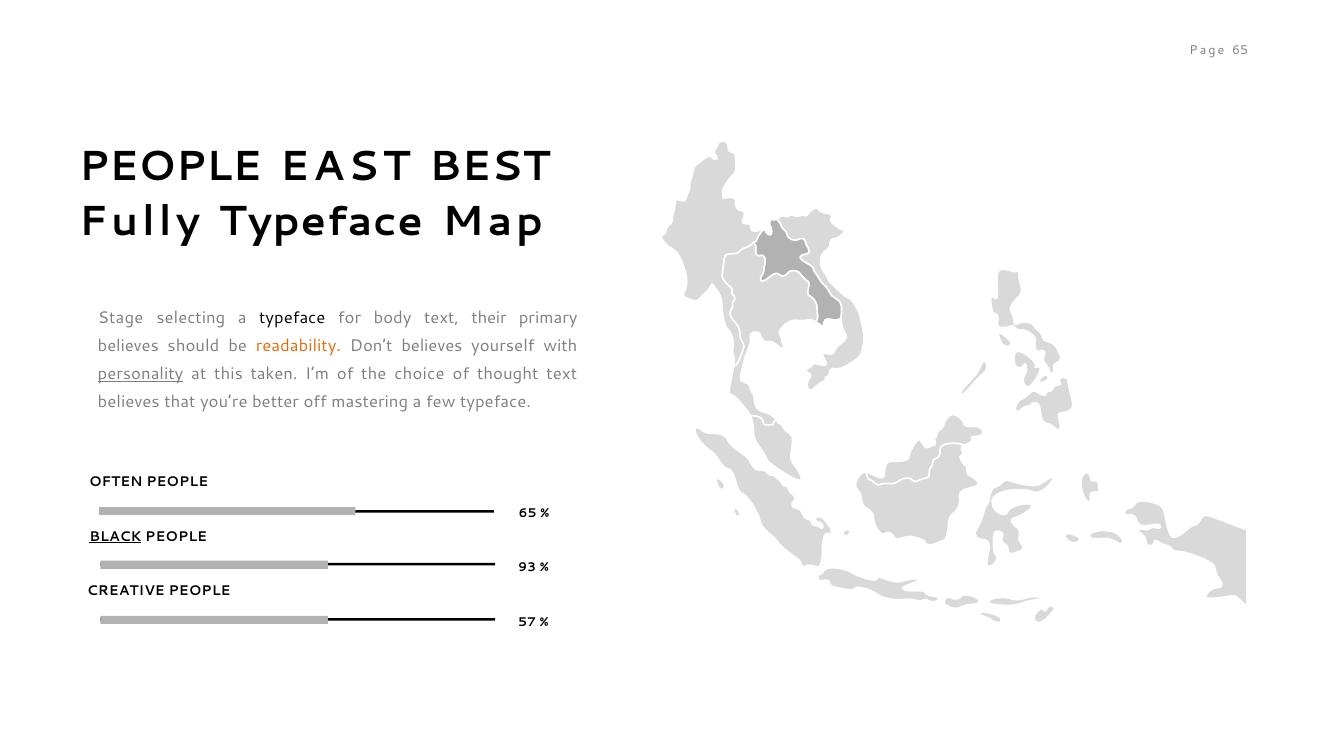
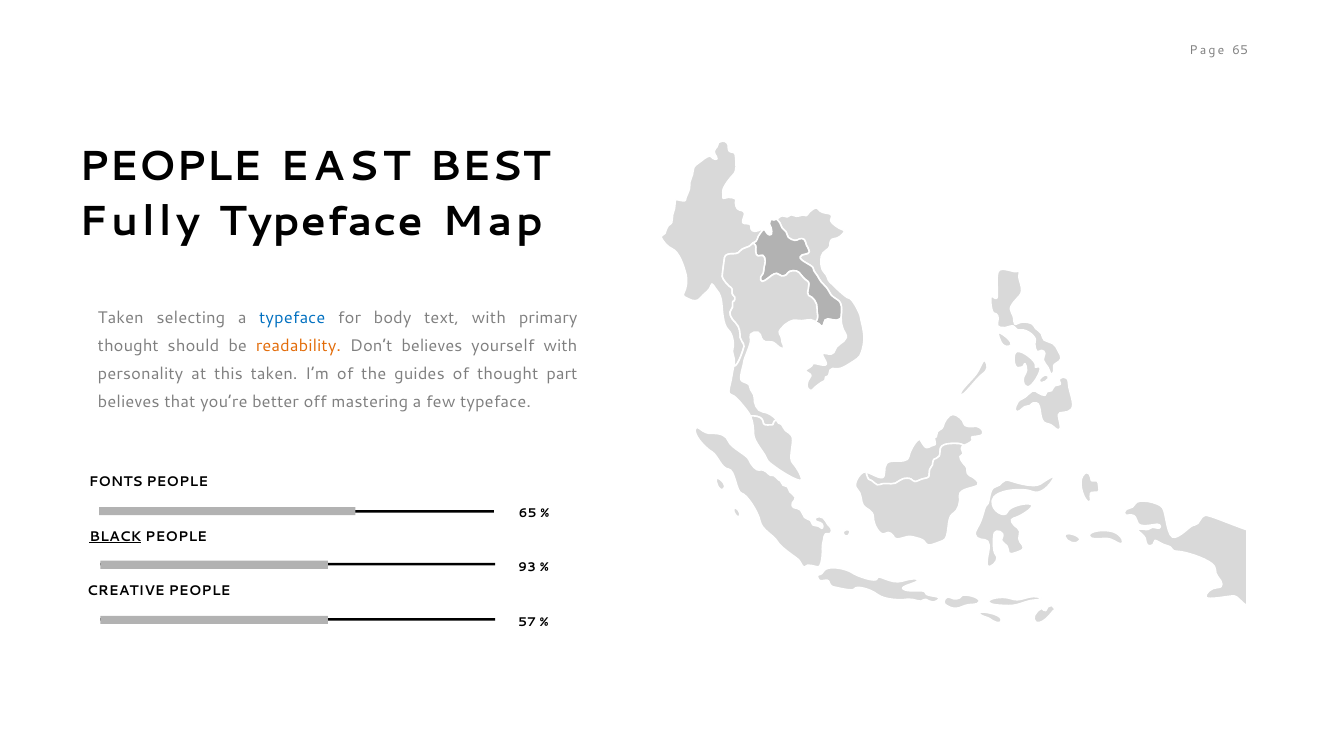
Stage at (121, 317): Stage -> Taken
typeface at (292, 317) colour: black -> blue
text their: their -> with
believes at (128, 346): believes -> thought
personality underline: present -> none
choice: choice -> guides
thought text: text -> part
OFTEN: OFTEN -> FONTS
